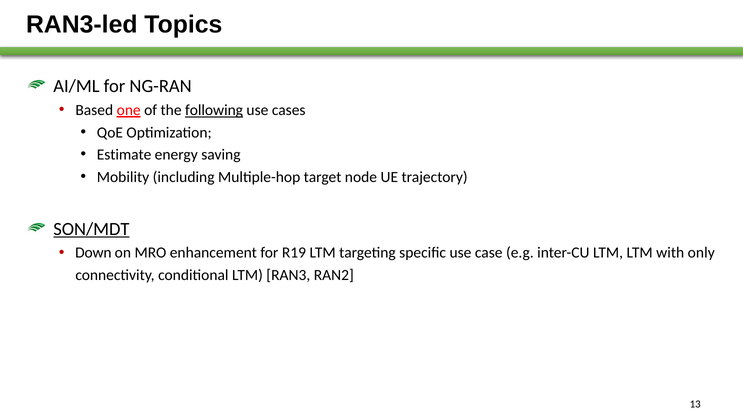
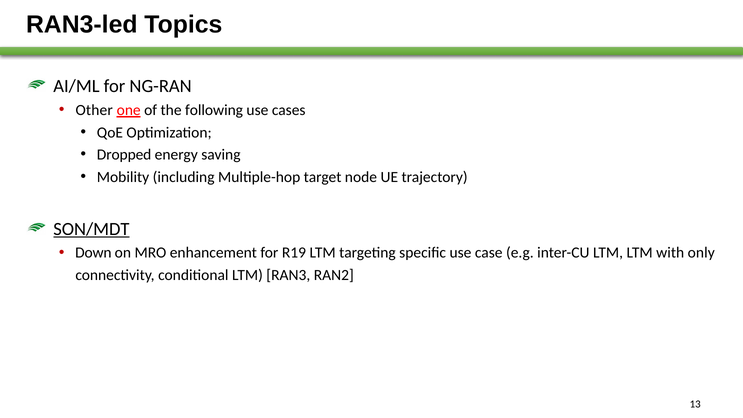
Based: Based -> Other
following underline: present -> none
Estimate: Estimate -> Dropped
